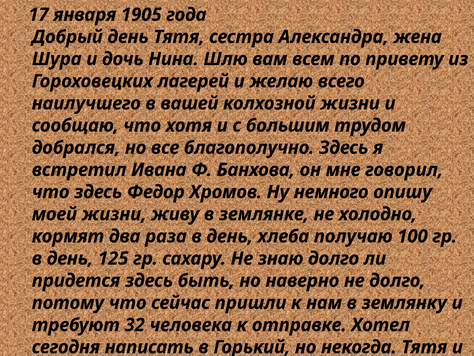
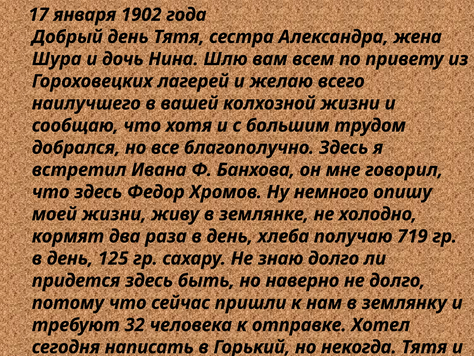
1905: 1905 -> 1902
100: 100 -> 719
